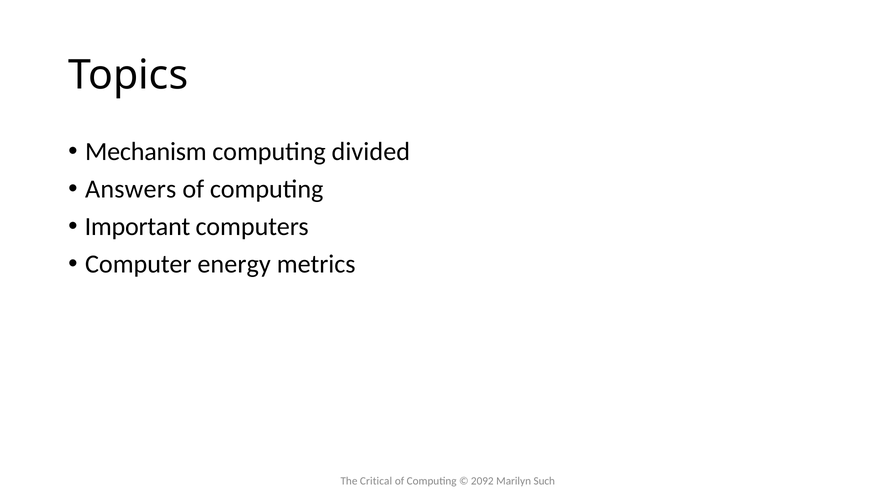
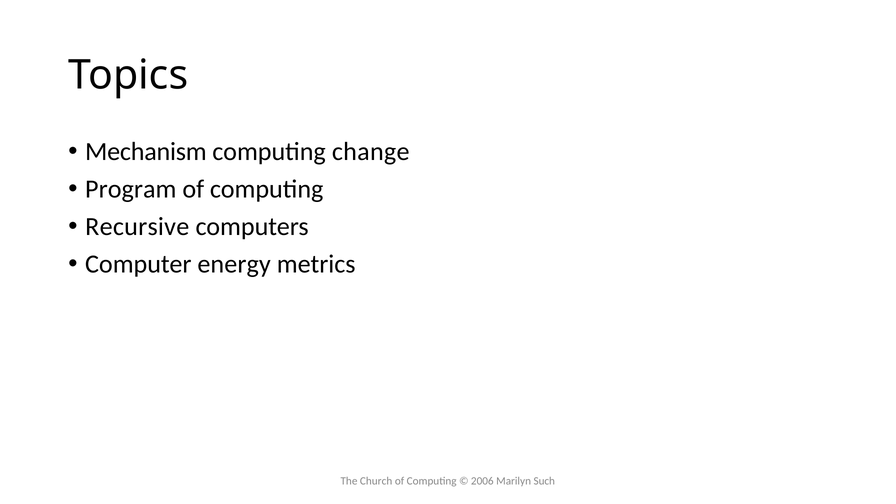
divided: divided -> change
Answers: Answers -> Program
Important: Important -> Recursive
Critical: Critical -> Church
2092: 2092 -> 2006
